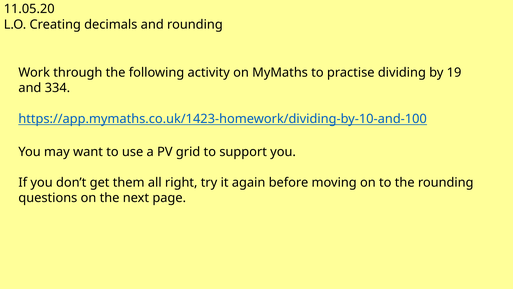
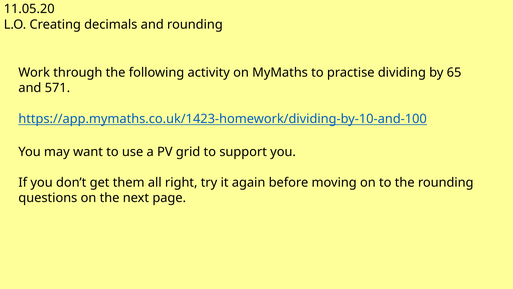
19: 19 -> 65
334: 334 -> 571
